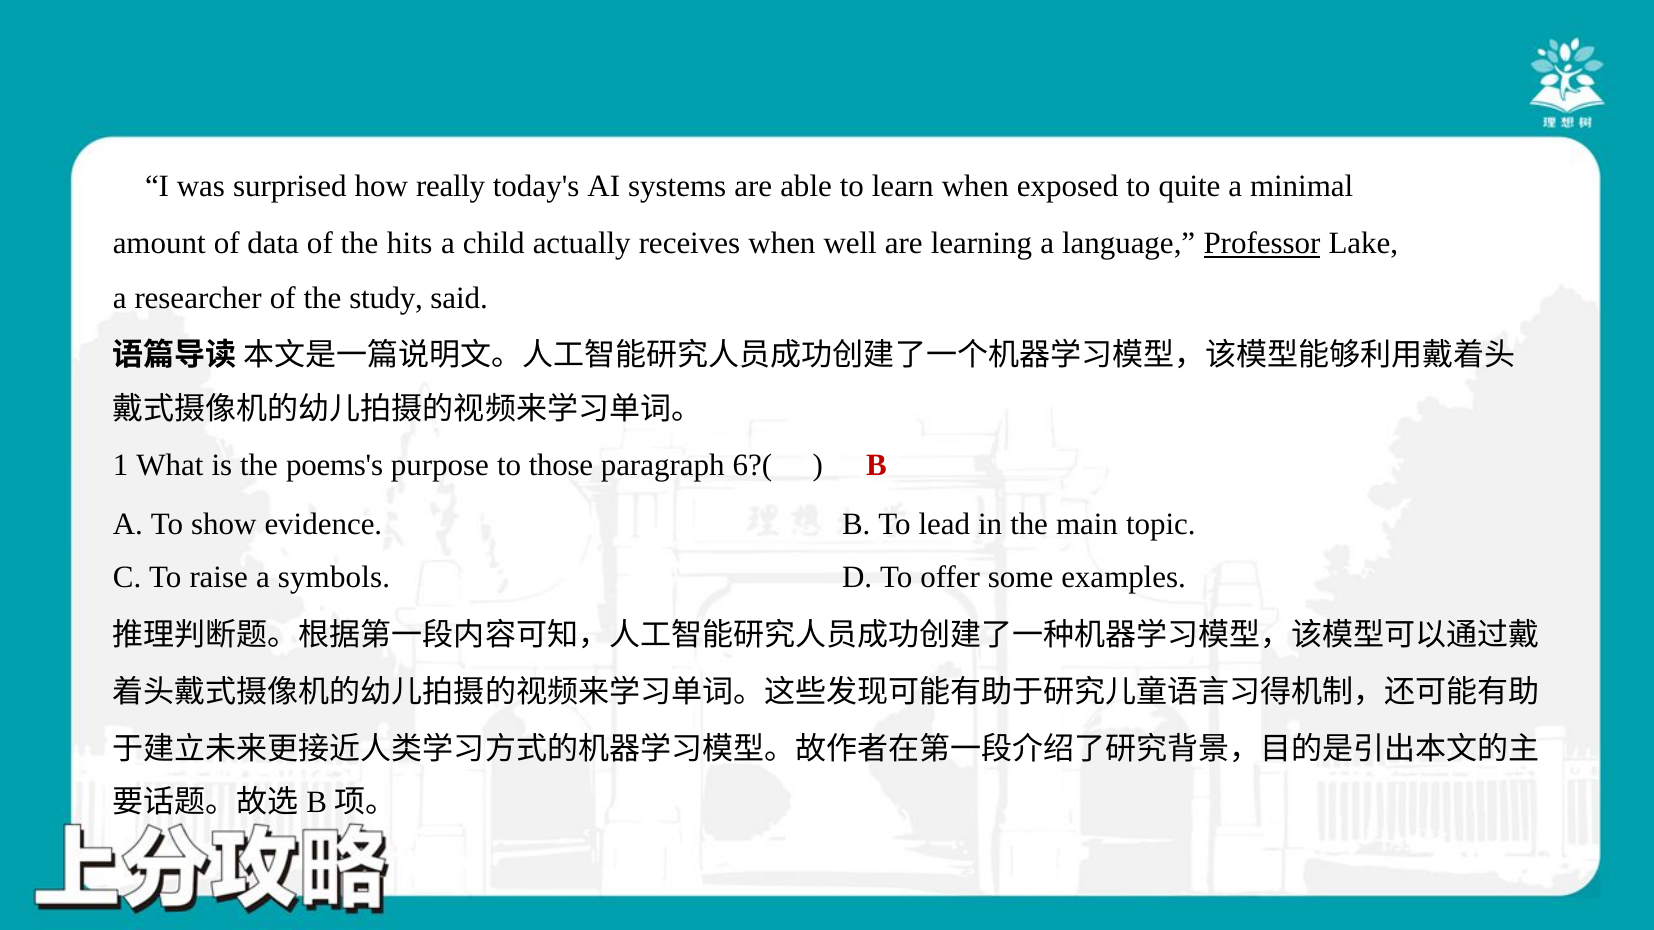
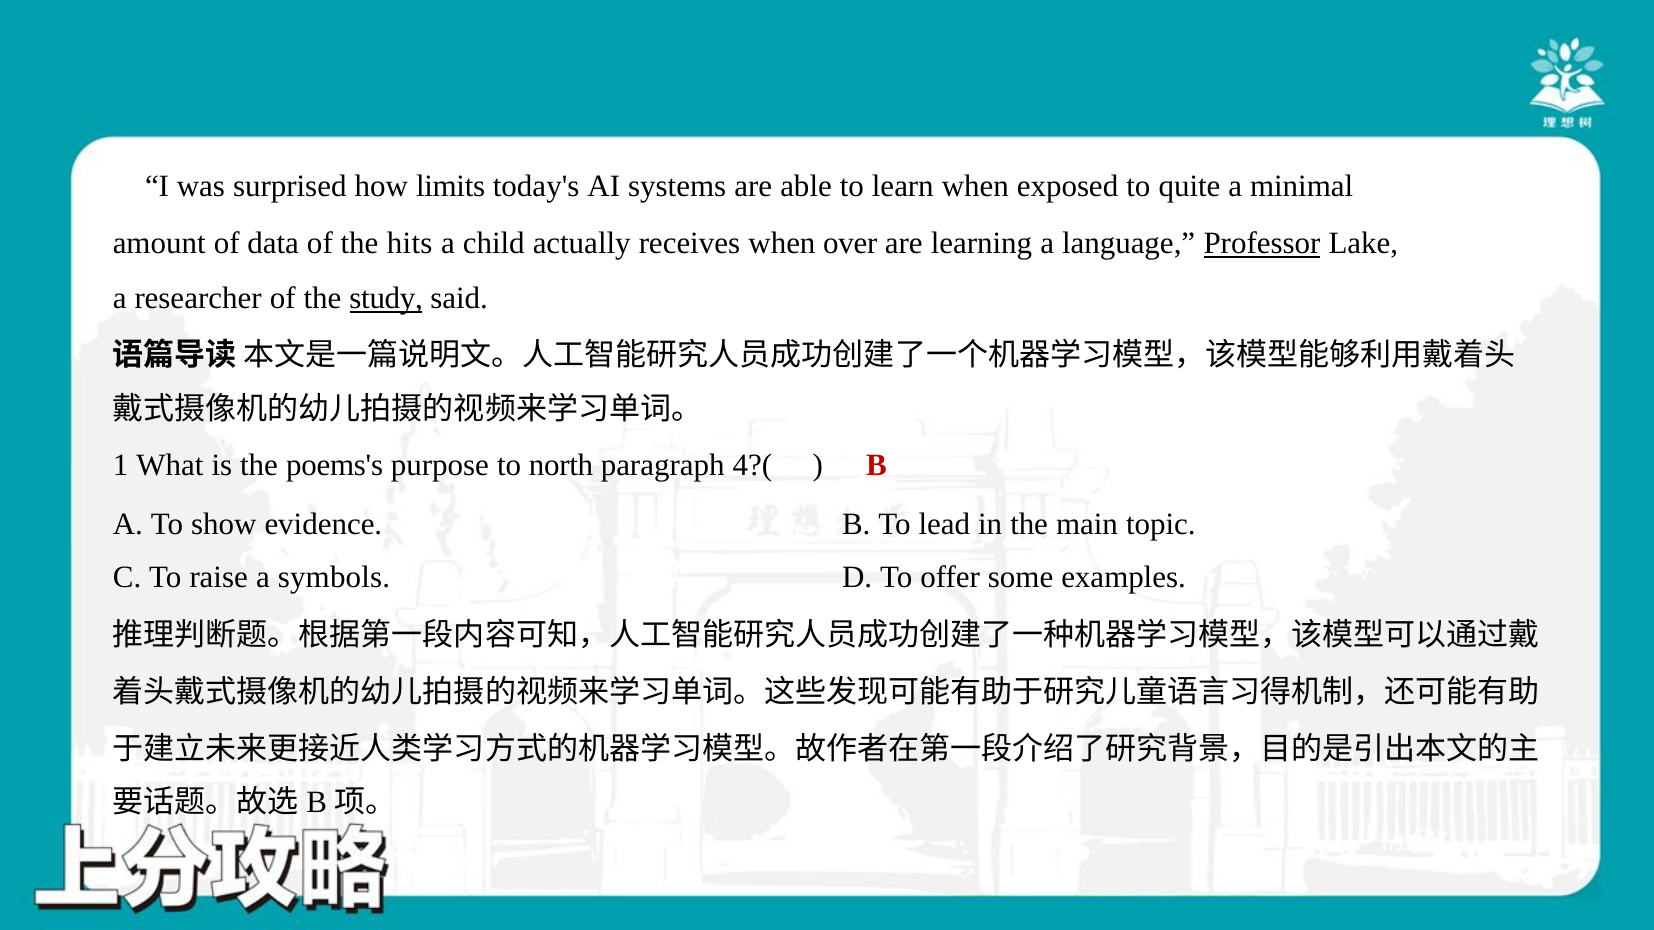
really: really -> limits
well: well -> over
study underline: none -> present
those: those -> north
6?(: 6?( -> 4?(
